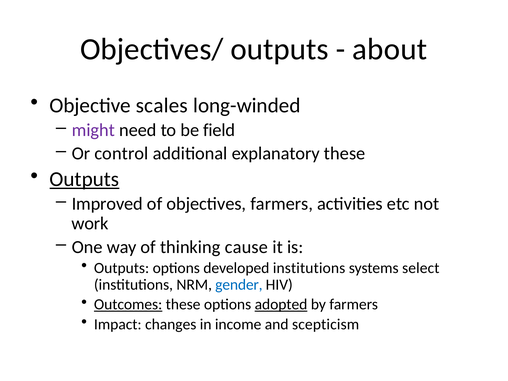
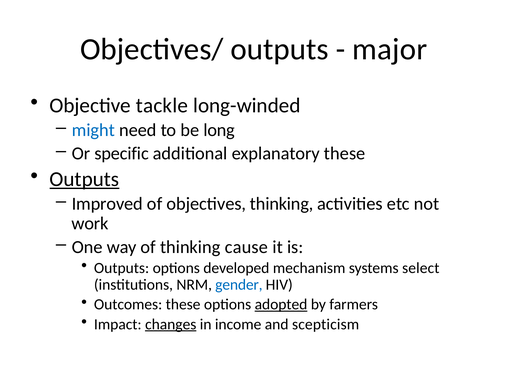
about: about -> major
scales: scales -> tackle
might colour: purple -> blue
field: field -> long
control: control -> specific
objectives farmers: farmers -> thinking
developed institutions: institutions -> mechanism
Outcomes underline: present -> none
changes underline: none -> present
